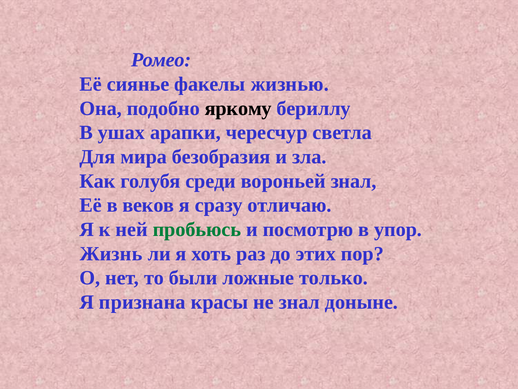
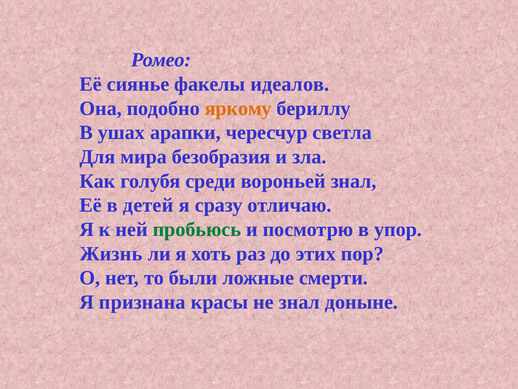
жизнью: жизнью -> идеалов
яркому colour: black -> orange
веков: веков -> детей
только: только -> смерти
